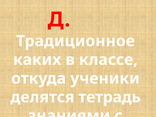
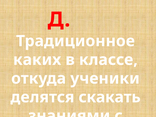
тетрадь: тетрадь -> скакать
